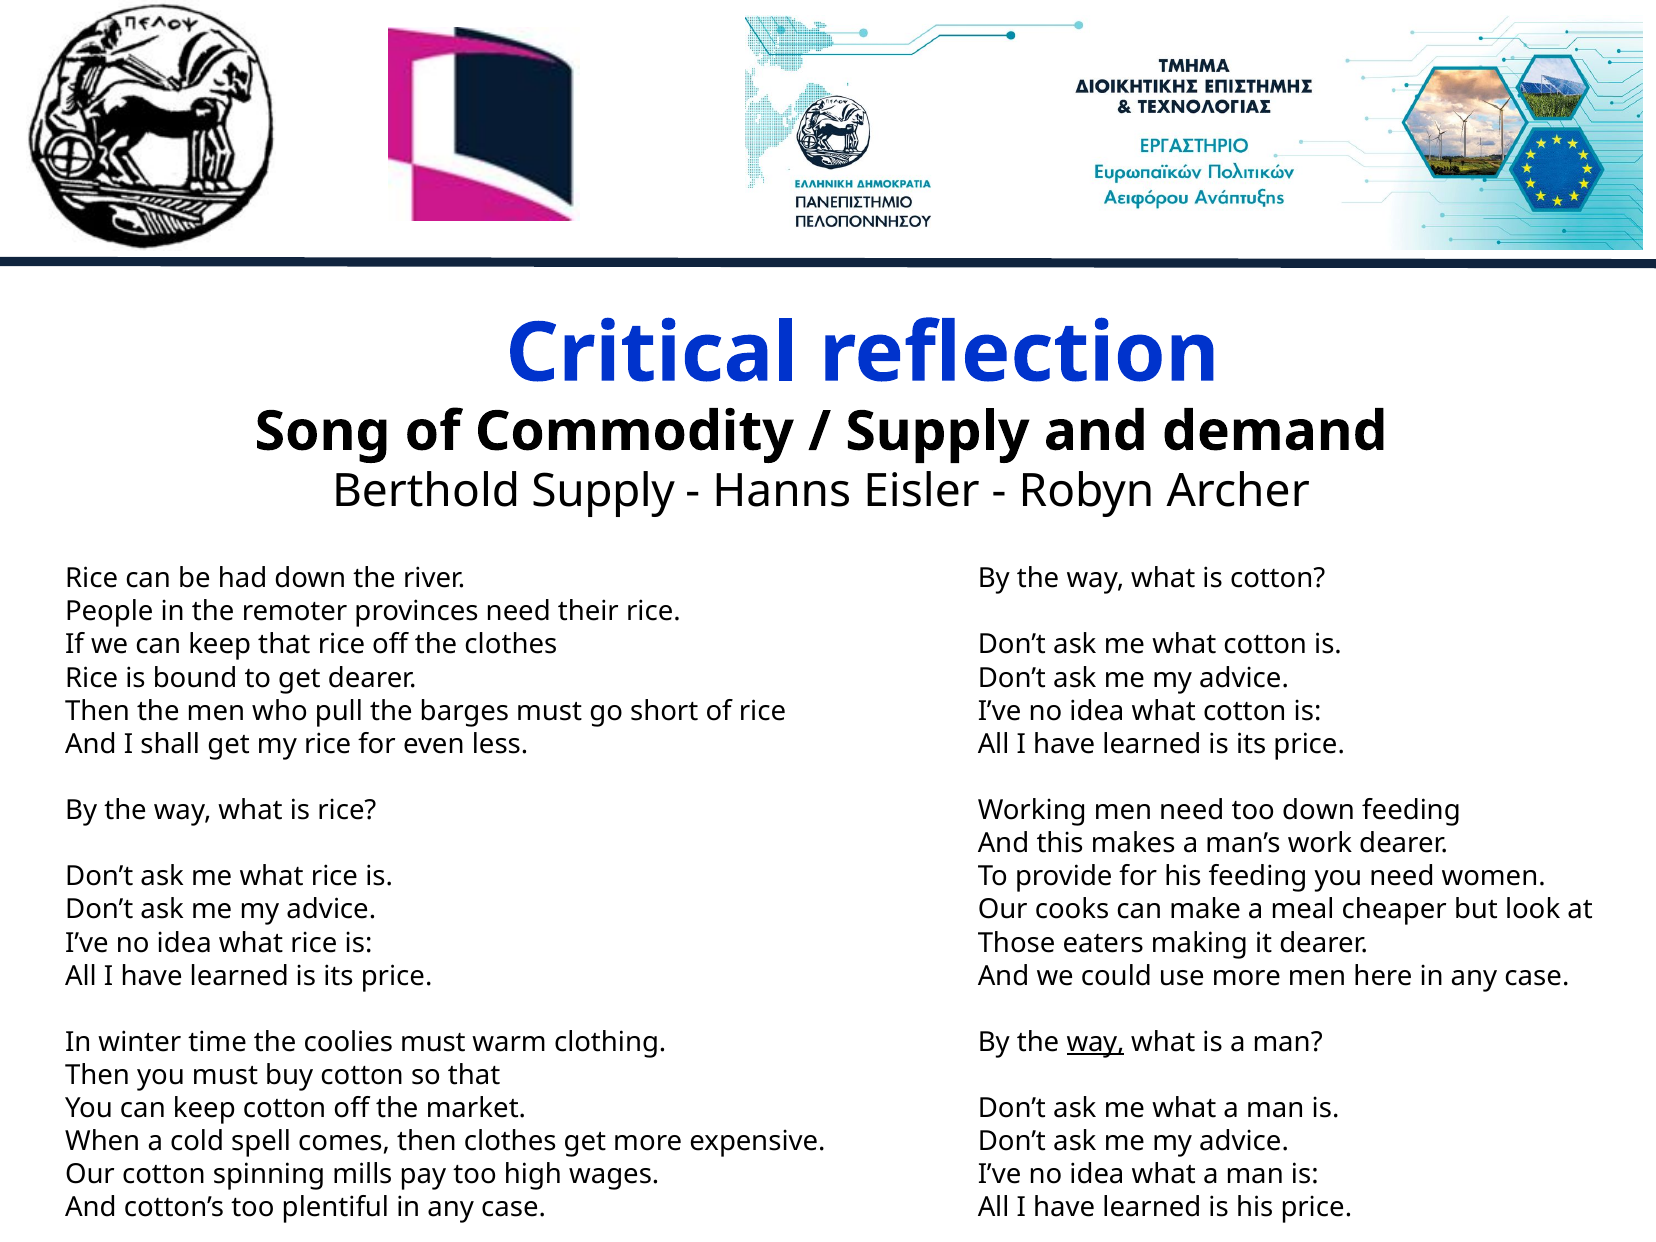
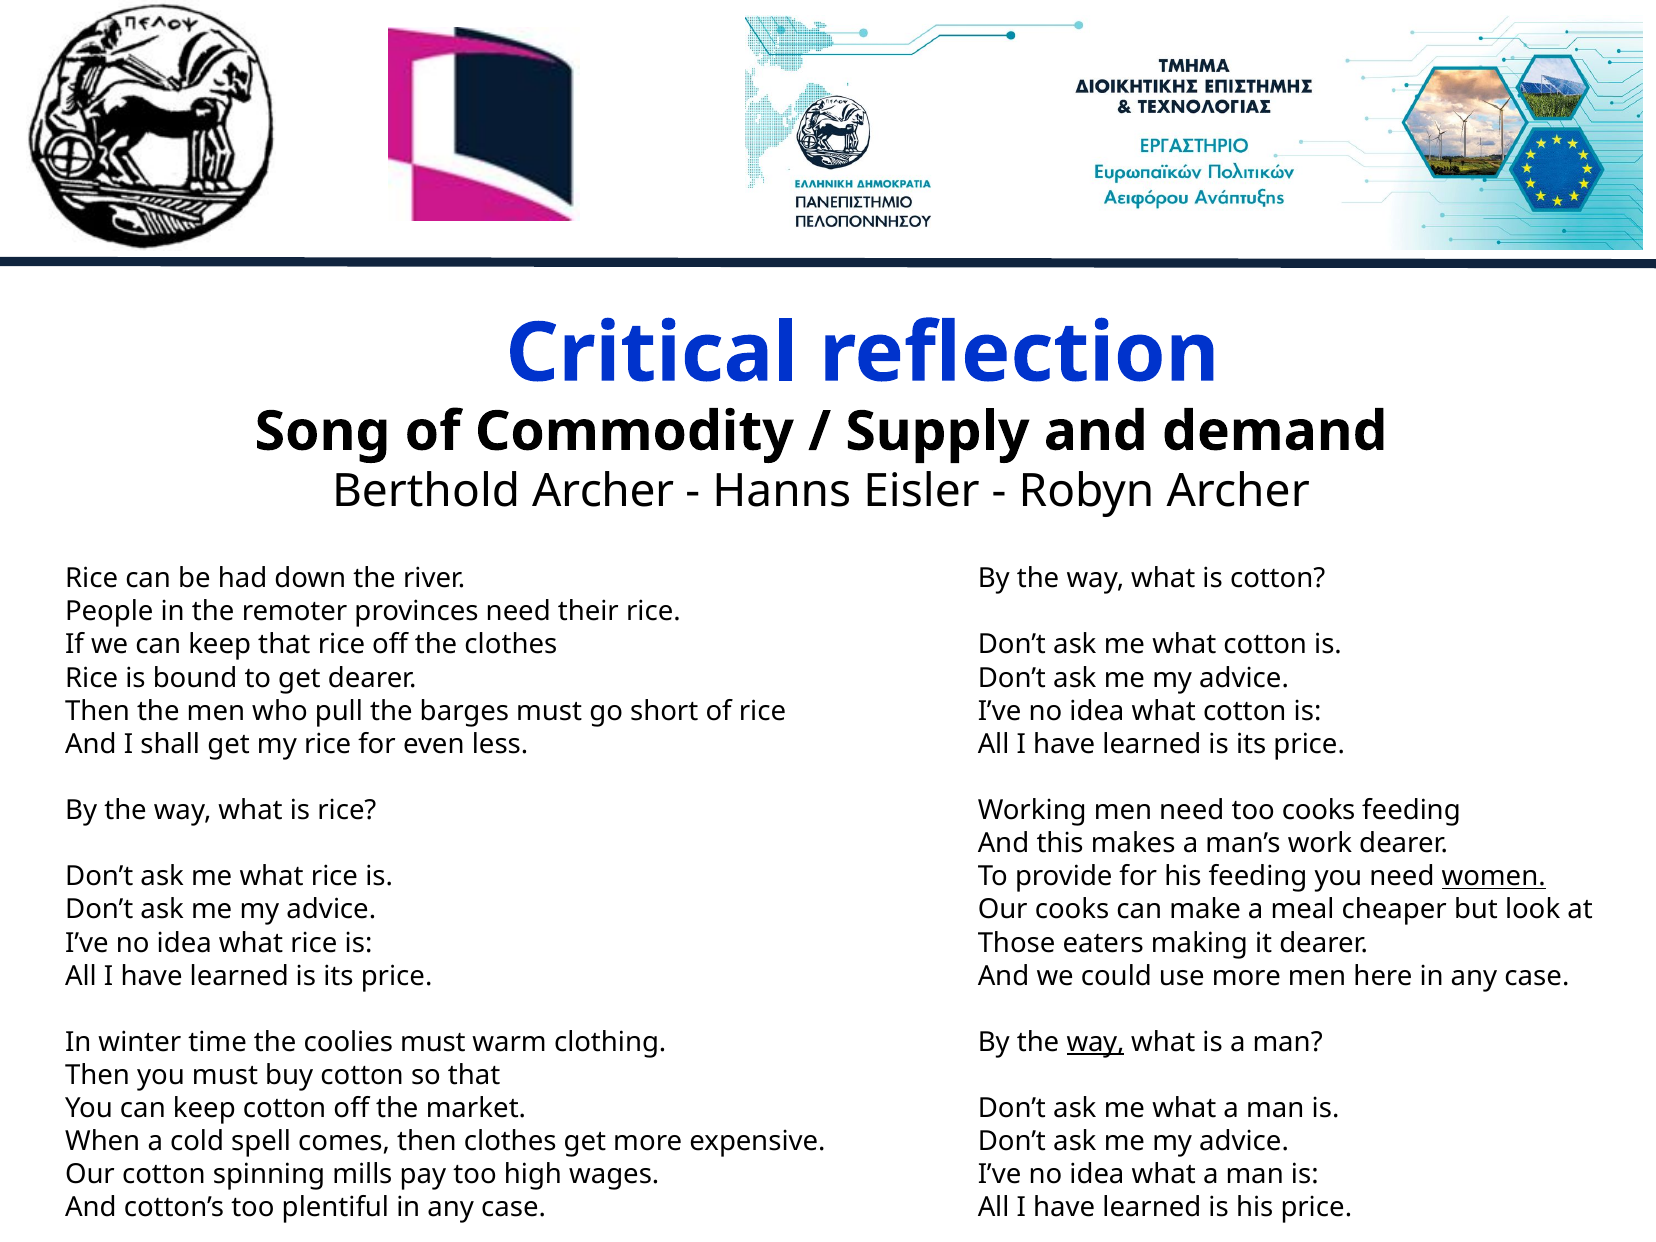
Berthold Supply: Supply -> Archer
too down: down -> cooks
women underline: none -> present
